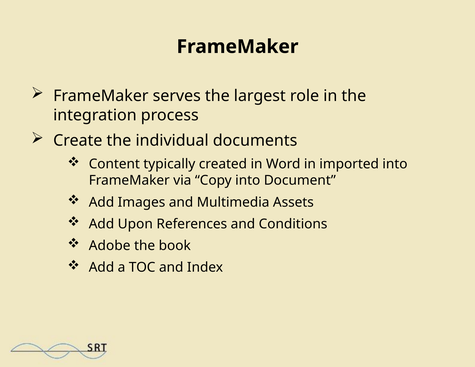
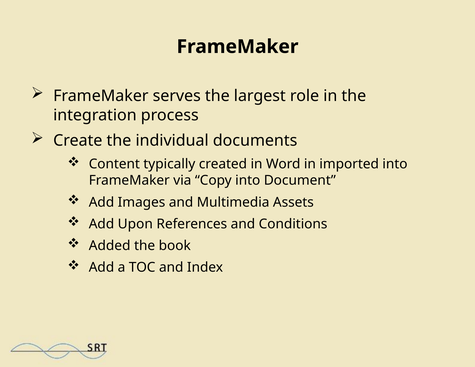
Adobe: Adobe -> Added
